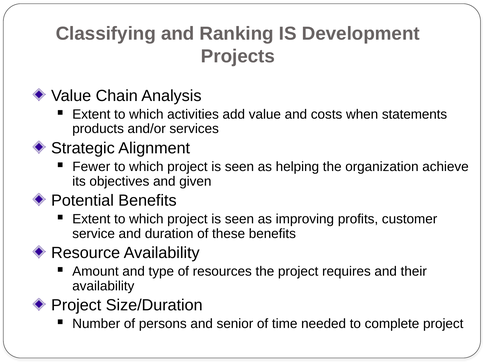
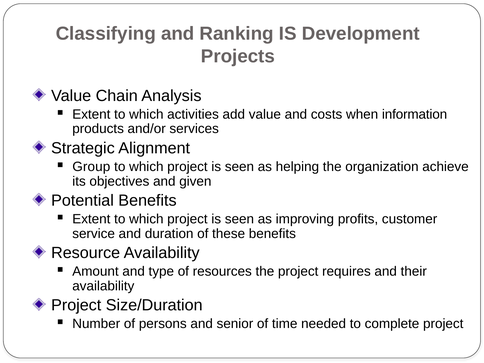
statements: statements -> information
Fewer: Fewer -> Group
